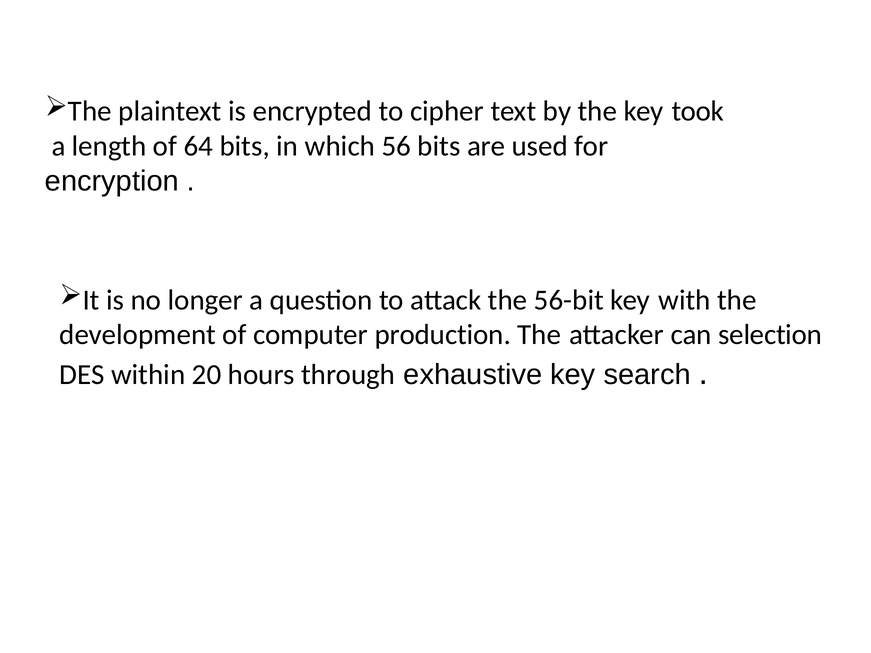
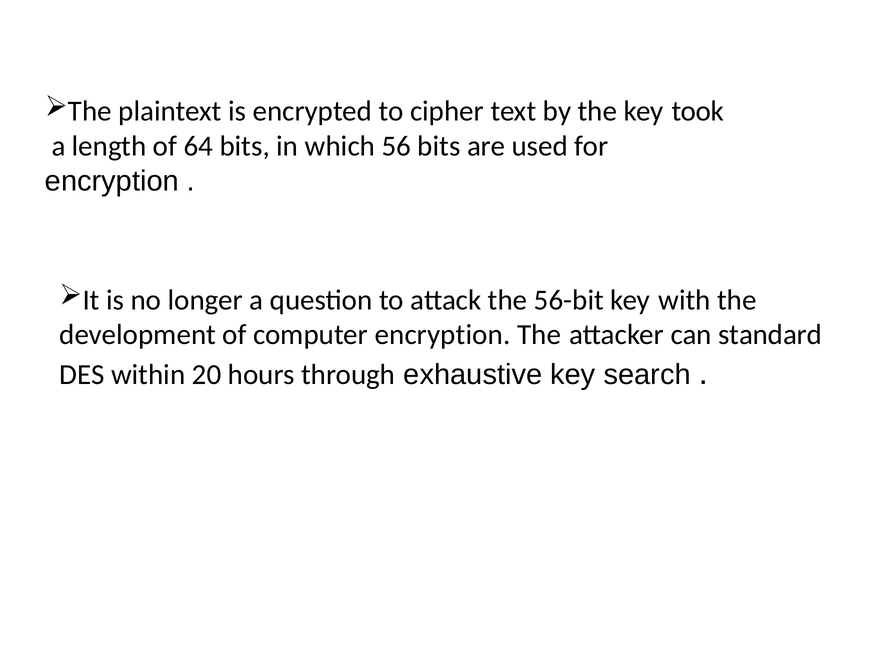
computer production: production -> encryption
selection: selection -> standard
